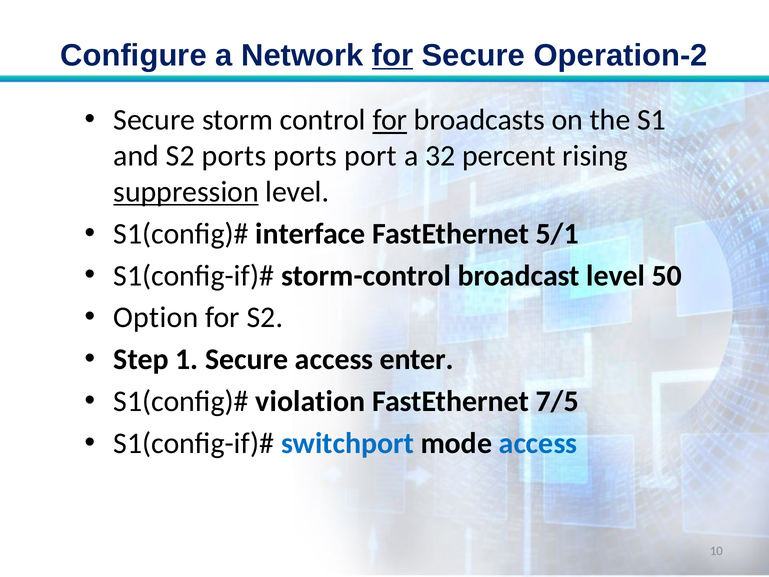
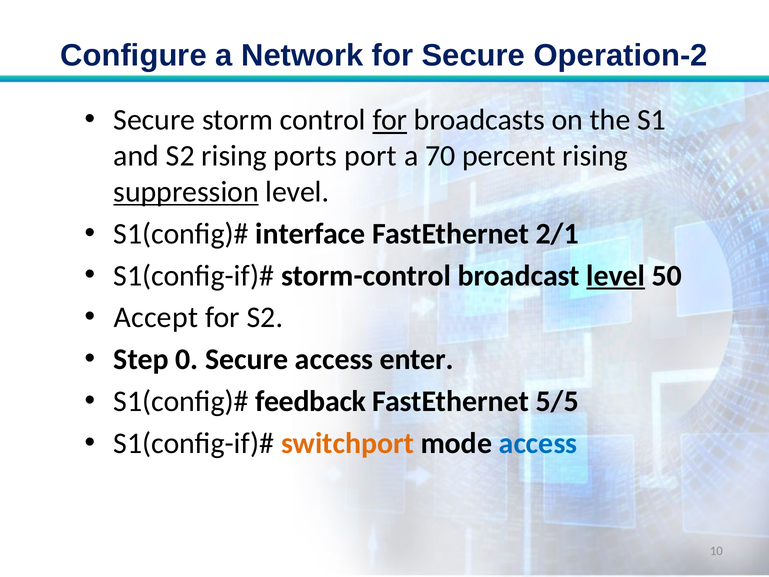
for at (393, 55) underline: present -> none
S2 ports: ports -> rising
32: 32 -> 70
5/1: 5/1 -> 2/1
level at (616, 276) underline: none -> present
Option: Option -> Accept
1: 1 -> 0
violation: violation -> feedback
7/5: 7/5 -> 5/5
switchport colour: blue -> orange
